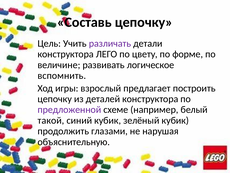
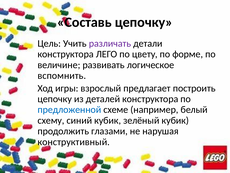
предложенной colour: purple -> blue
такой: такой -> схему
объяснительную: объяснительную -> конструктивный
